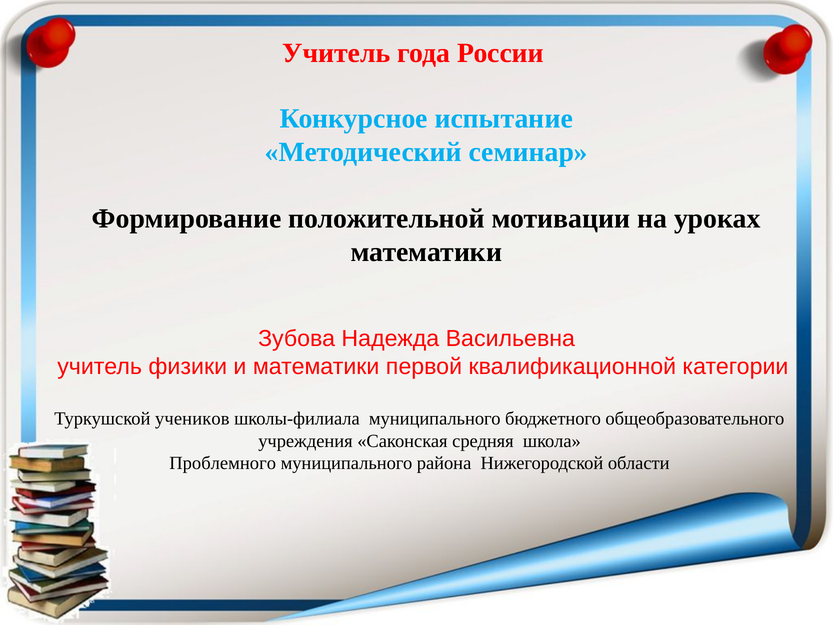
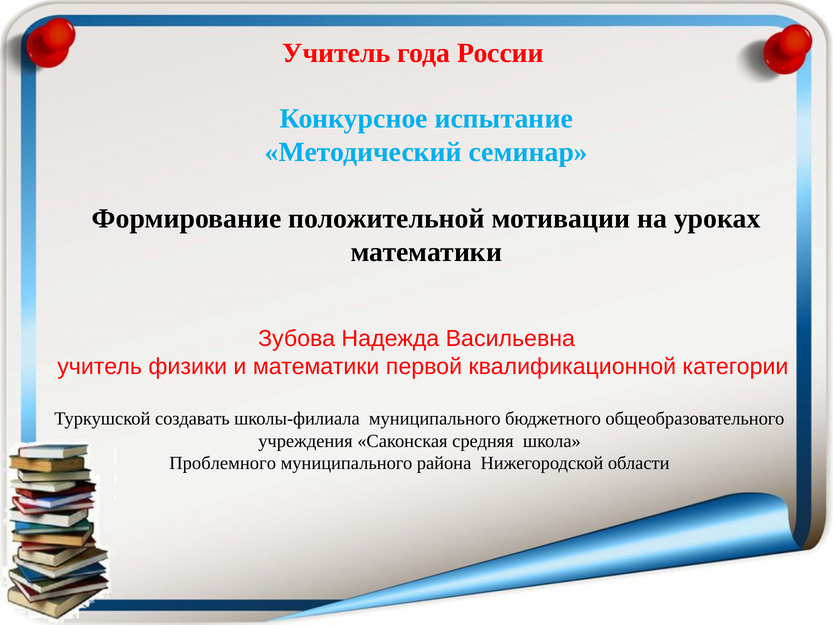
учеников: учеников -> создавать
